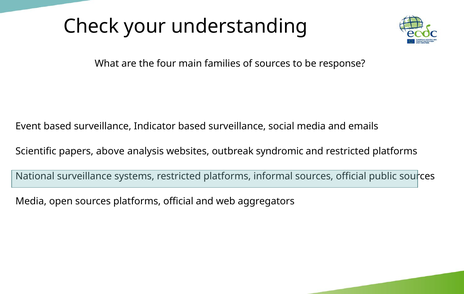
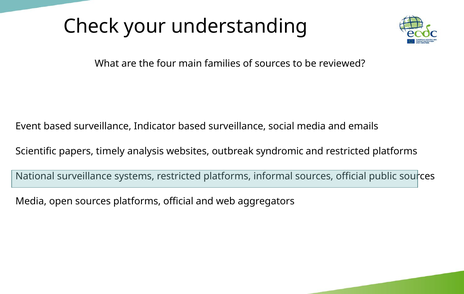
response: response -> reviewed
above: above -> timely
